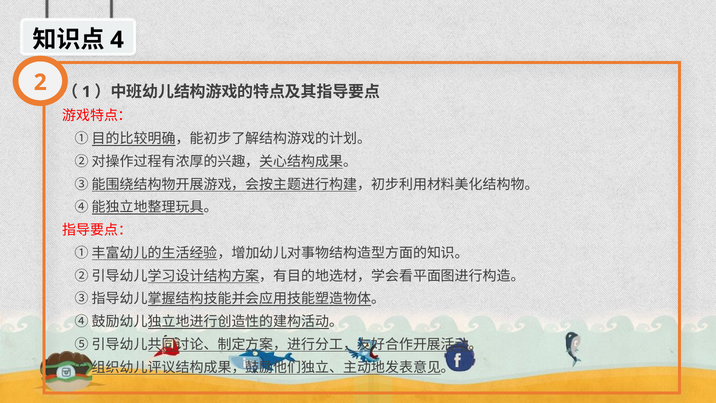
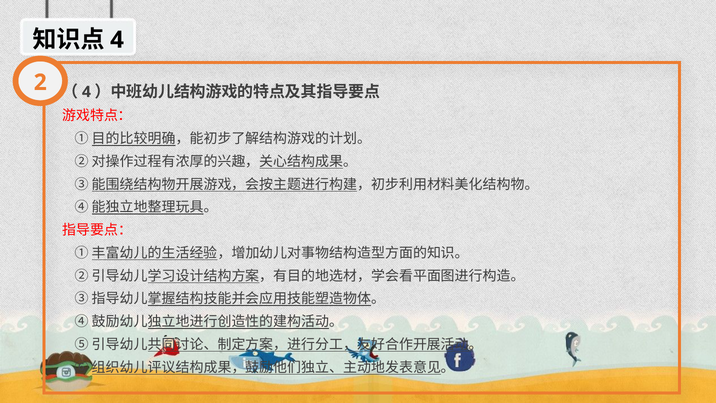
1 at (86, 92): 1 -> 4
